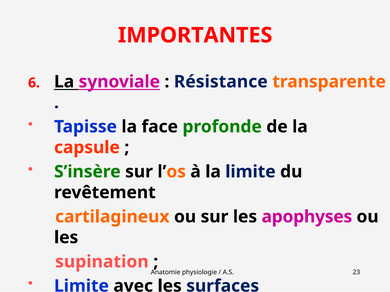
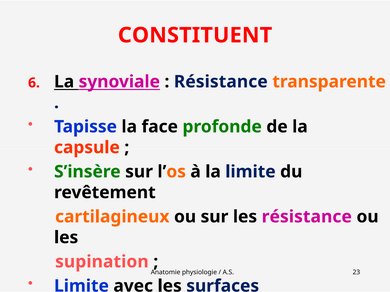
IMPORTANTES: IMPORTANTES -> CONSTITUENT
les apophyses: apophyses -> résistance
